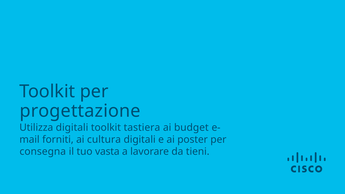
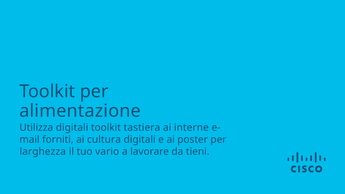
progettazione: progettazione -> alimentazione
budget: budget -> interne
consegna: consegna -> larghezza
vasta: vasta -> vario
